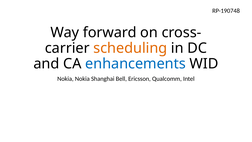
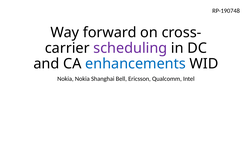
scheduling colour: orange -> purple
